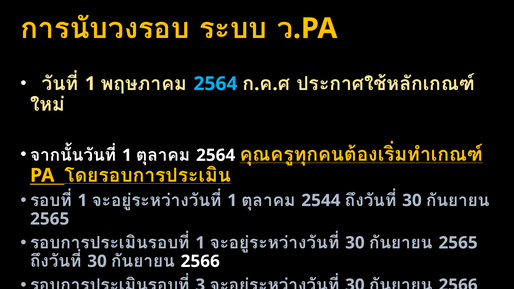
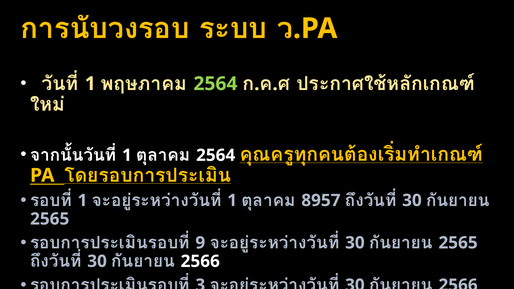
2564 at (215, 84) colour: light blue -> light green
2544: 2544 -> 8957
1 at (200, 243): 1 -> 9
